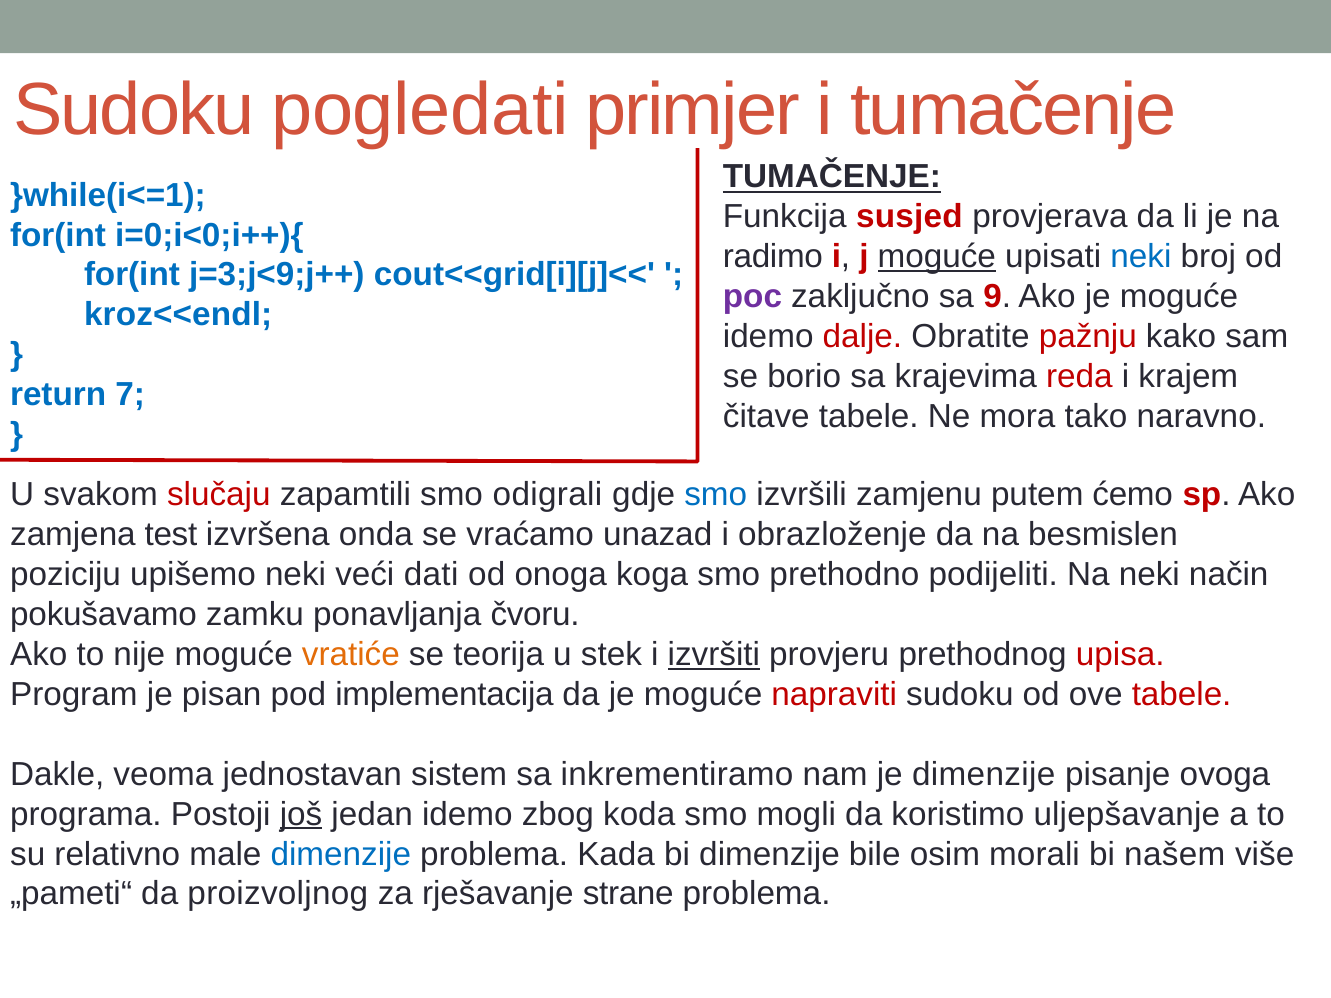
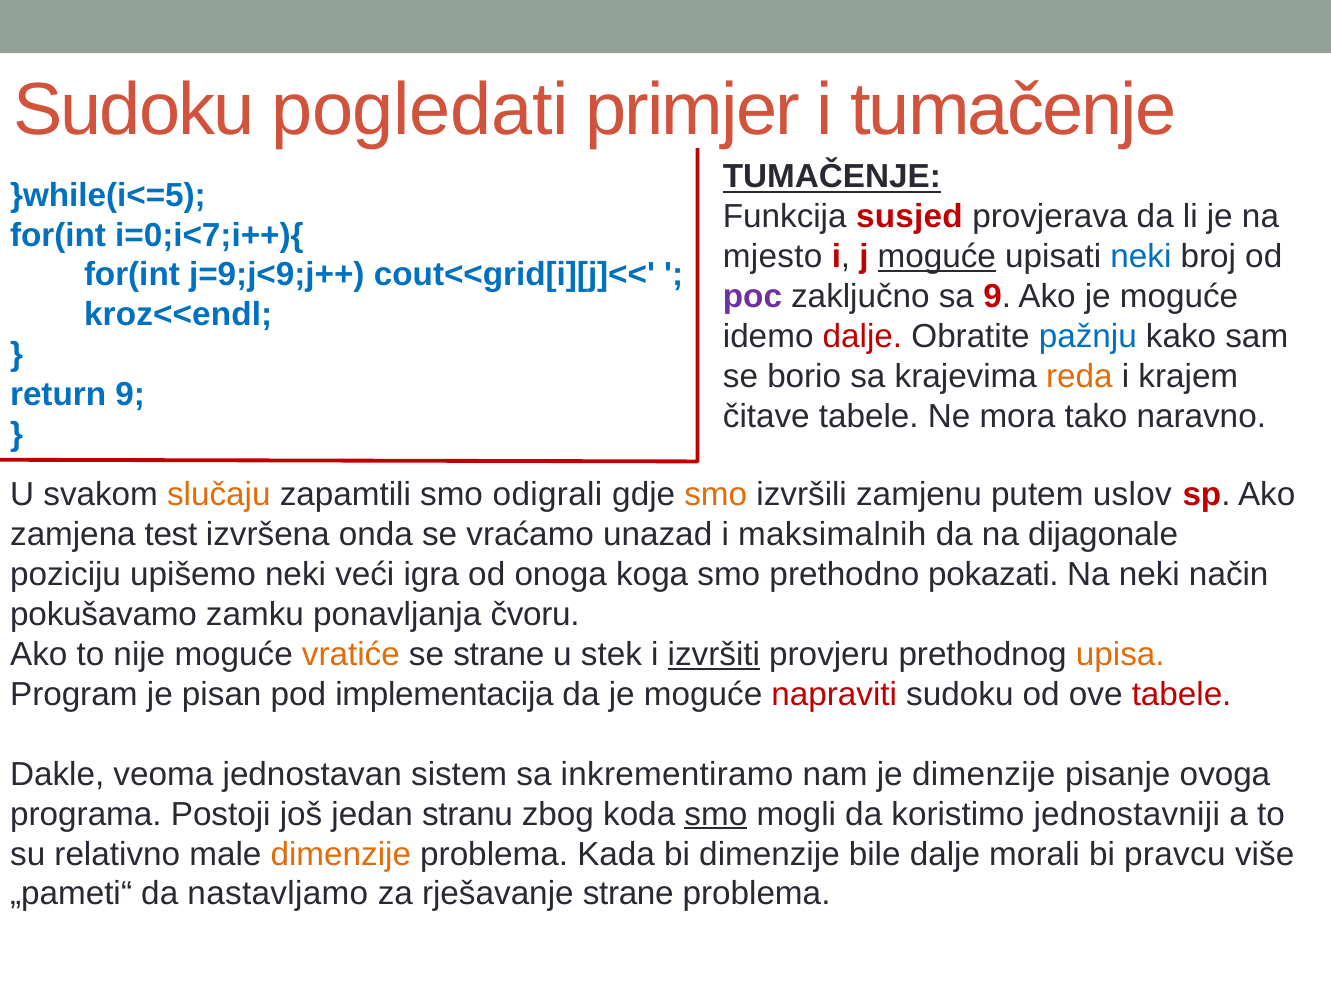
}while(i<=1: }while(i<=1 -> }while(i<=5
i=0;i<0;i++){: i=0;i<0;i++){ -> i=0;i<7;i++){
radimo: radimo -> mjesto
j=3;j<9;j++: j=3;j<9;j++ -> j=9;j<9;j++
pažnju colour: red -> blue
reda colour: red -> orange
return 7: 7 -> 9
slučaju colour: red -> orange
smo at (716, 495) colour: blue -> orange
ćemo: ćemo -> uslov
obrazloženje: obrazloženje -> maksimalnih
besmislen: besmislen -> dijagonale
dati: dati -> igra
podijeliti: podijeliti -> pokazati
se teorija: teorija -> strane
upisa colour: red -> orange
još underline: present -> none
jedan idemo: idemo -> stranu
smo at (716, 814) underline: none -> present
uljepšavanje: uljepšavanje -> jednostavniji
dimenzije at (341, 854) colour: blue -> orange
bile osim: osim -> dalje
našem: našem -> pravcu
proizvoljnog: proizvoljnog -> nastavljamo
